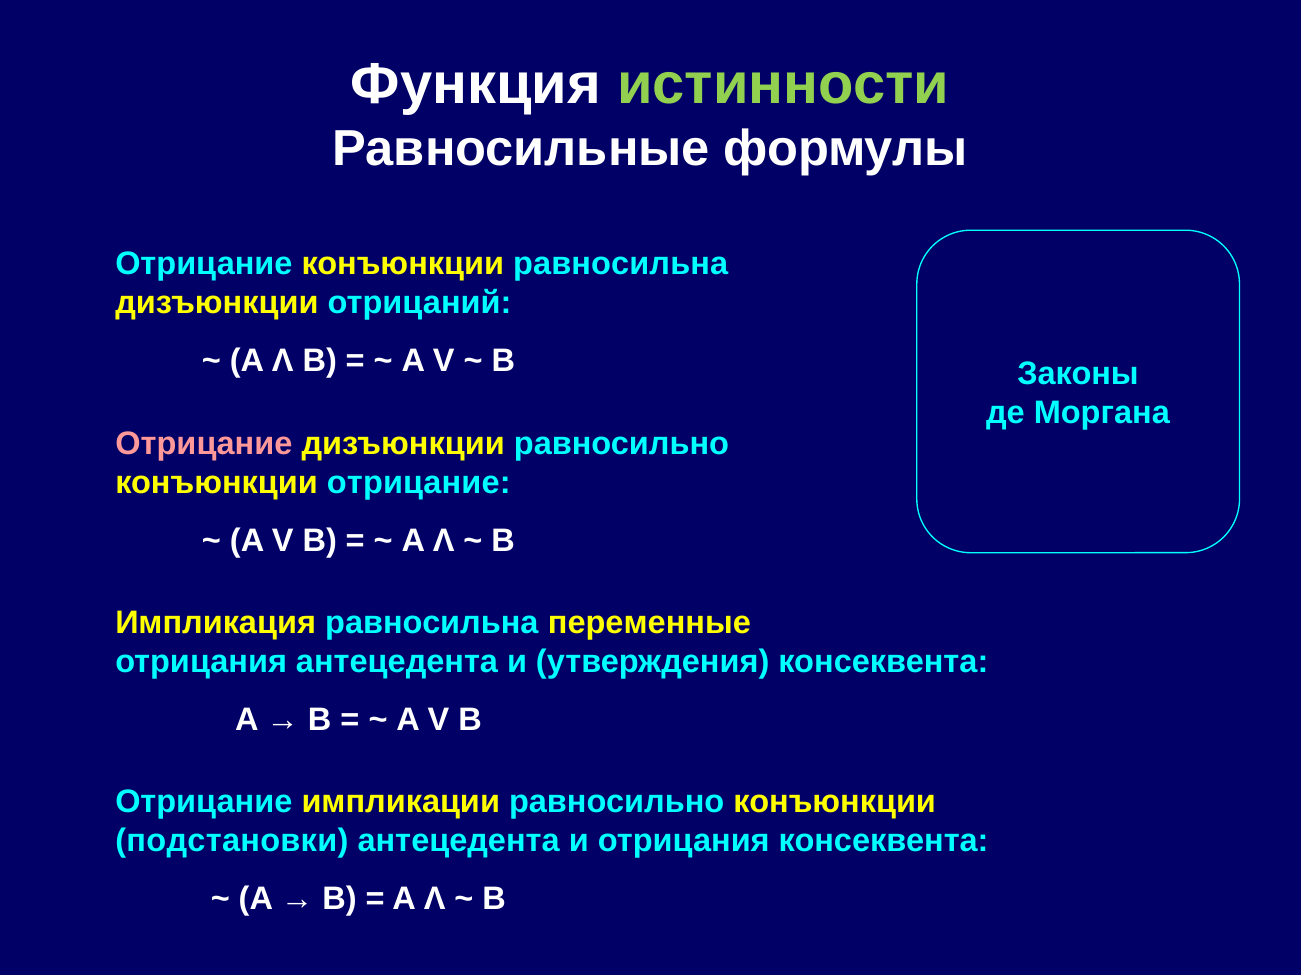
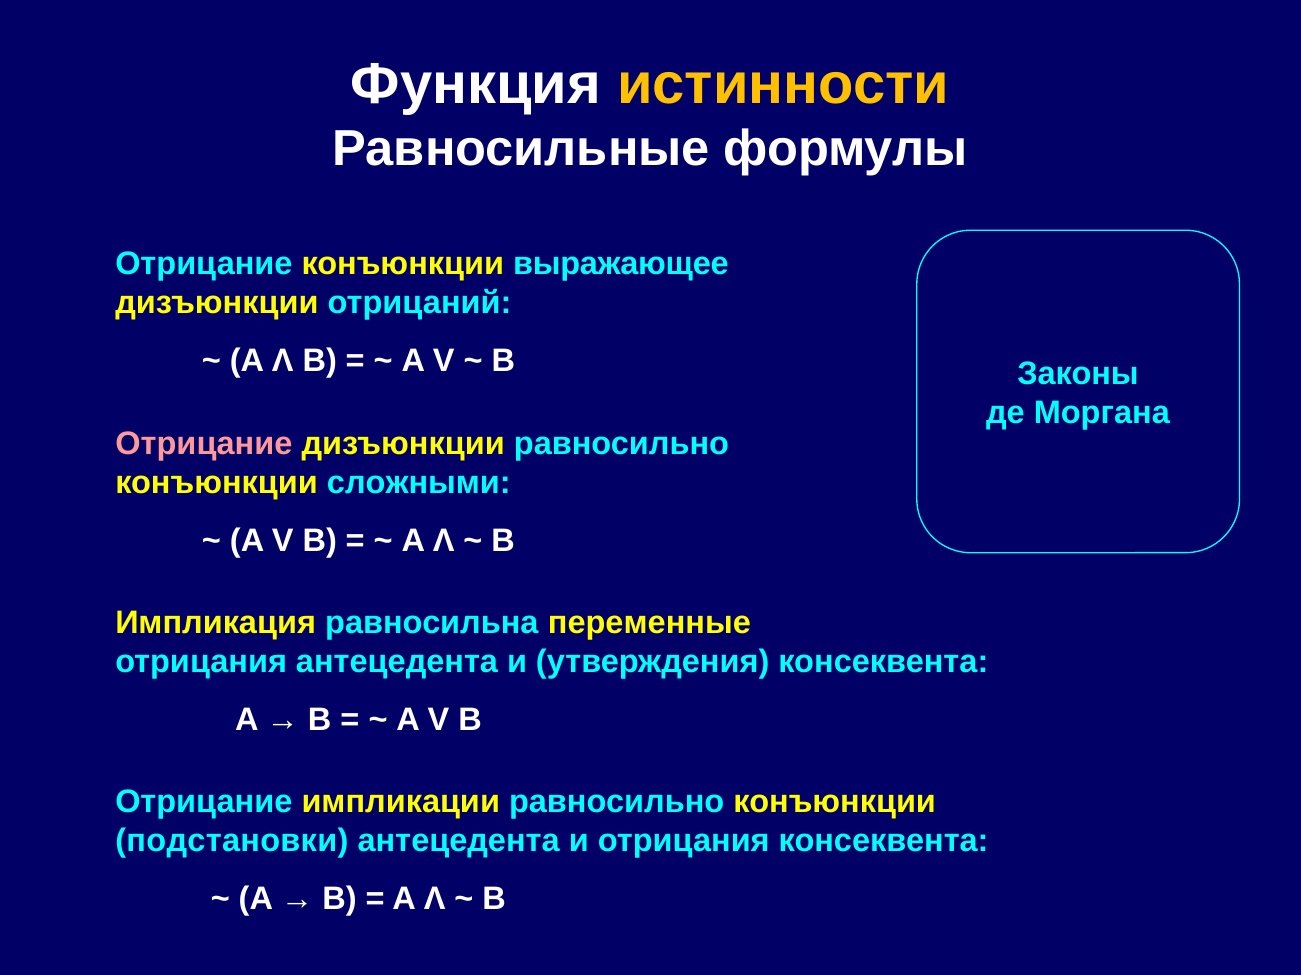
истинности colour: light green -> yellow
конъюнкции равносильна: равносильна -> выражающее
конъюнкции отрицание: отрицание -> сложными
